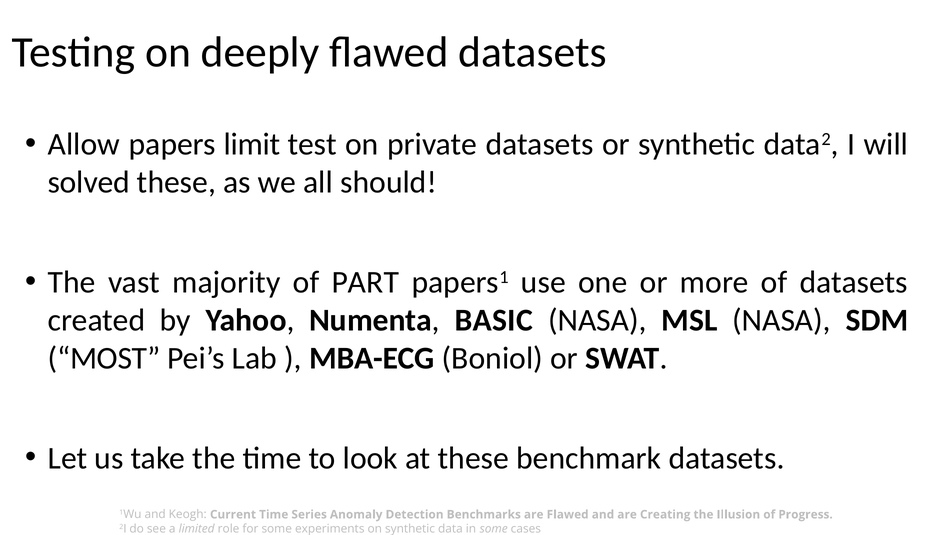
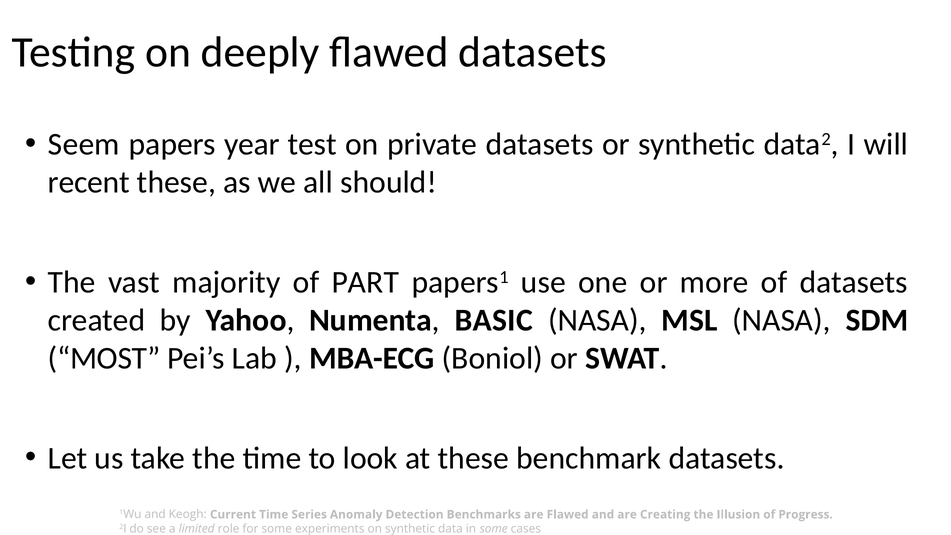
Allow: Allow -> Seem
limit: limit -> year
solved: solved -> recent
